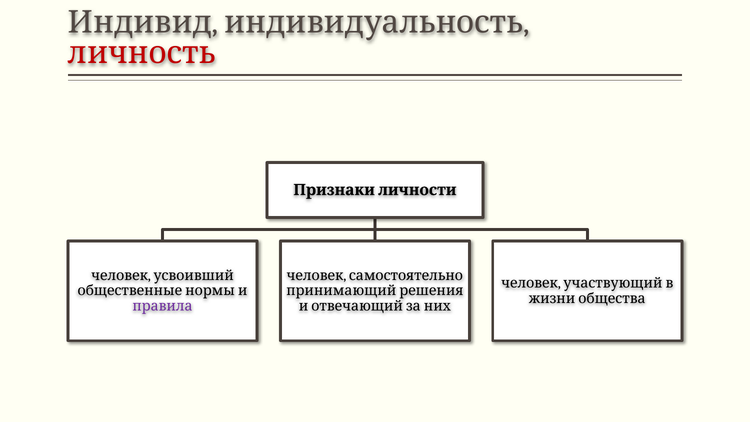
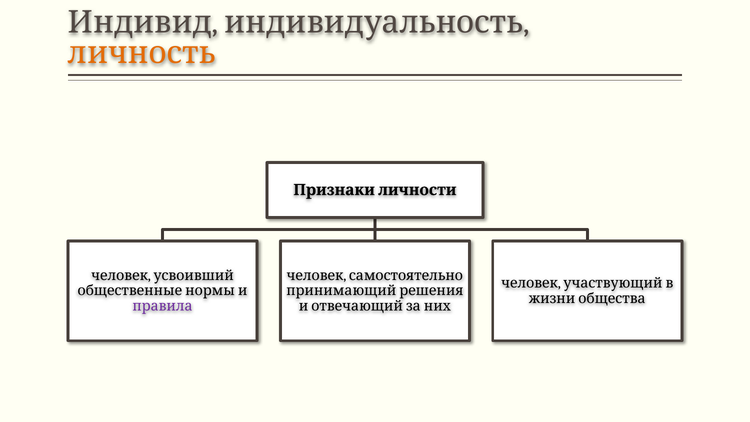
личность colour: red -> orange
